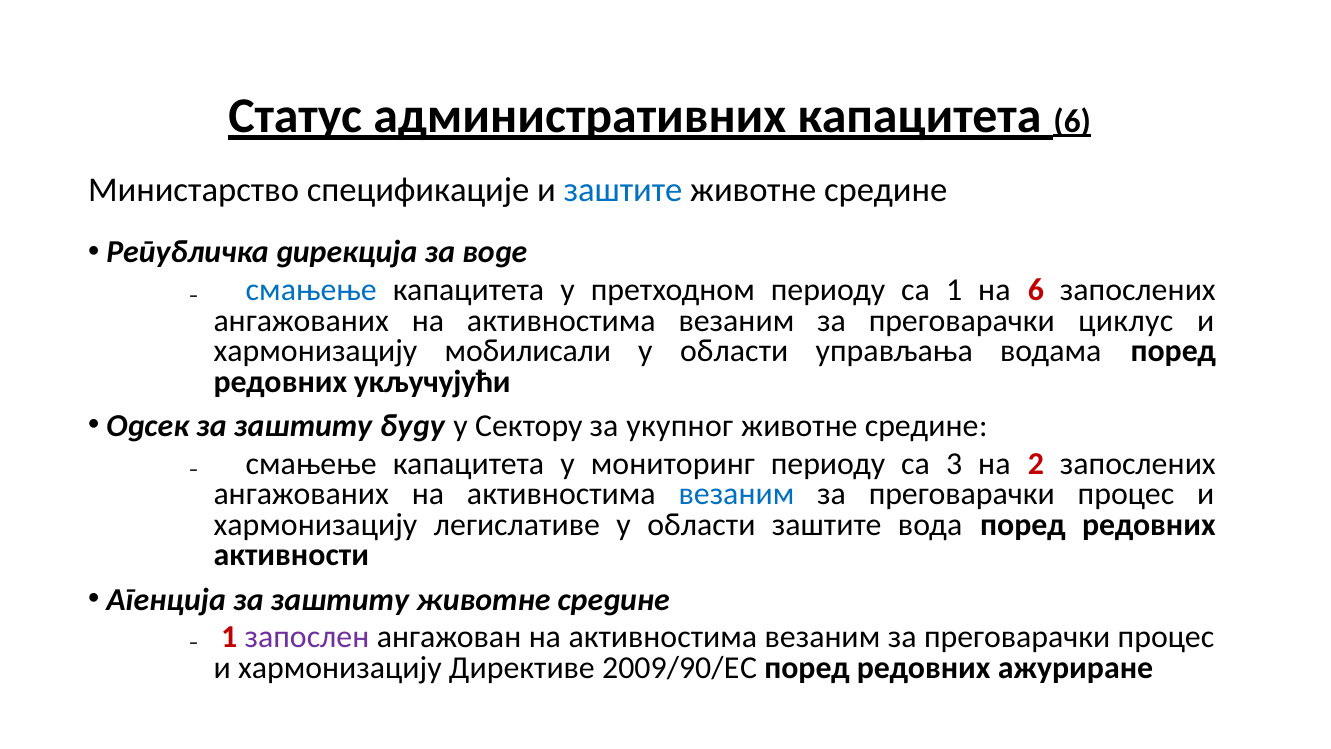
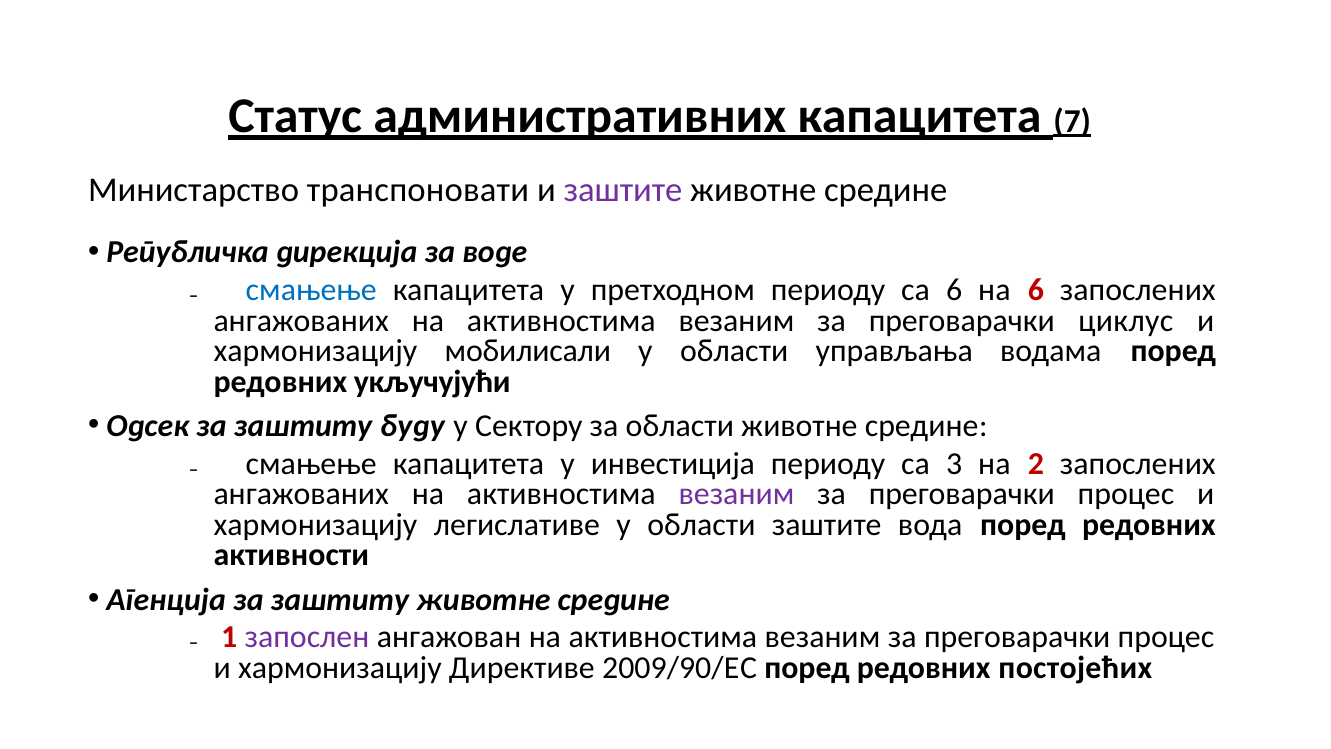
6 at (1072, 121): 6 -> 7
спецификације: спецификације -> транспоновати
заштите at (623, 190) colour: blue -> purple
са 1: 1 -> 6
за укупног: укупног -> области
мониторинг: мониторинг -> инвестиција
везаним at (736, 494) colour: blue -> purple
ажуриране: ажуриране -> постојећих
